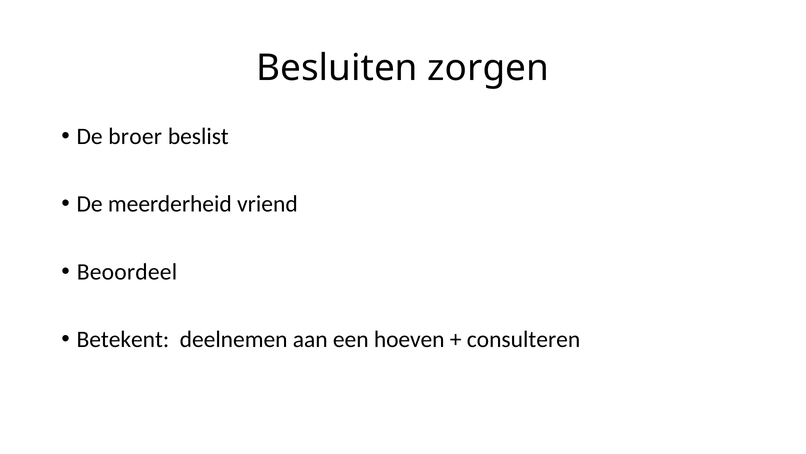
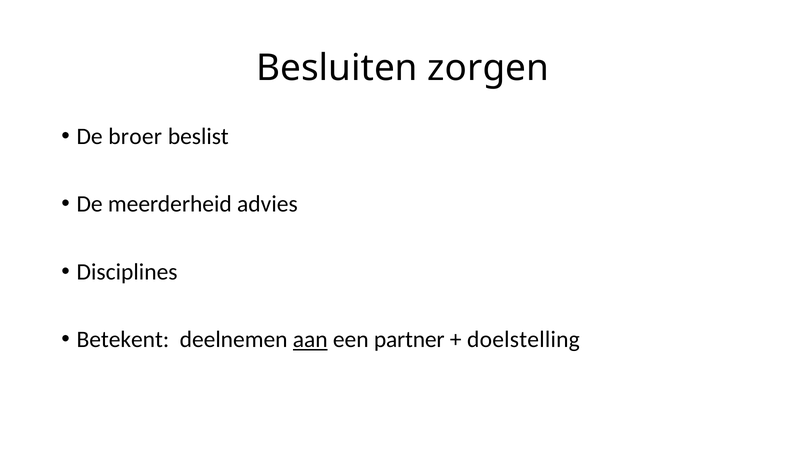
vriend: vriend -> advies
Beoordeel: Beoordeel -> Disciplines
aan underline: none -> present
hoeven: hoeven -> partner
consulteren: consulteren -> doelstelling
